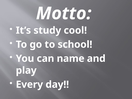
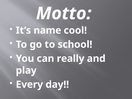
study: study -> name
name: name -> really
